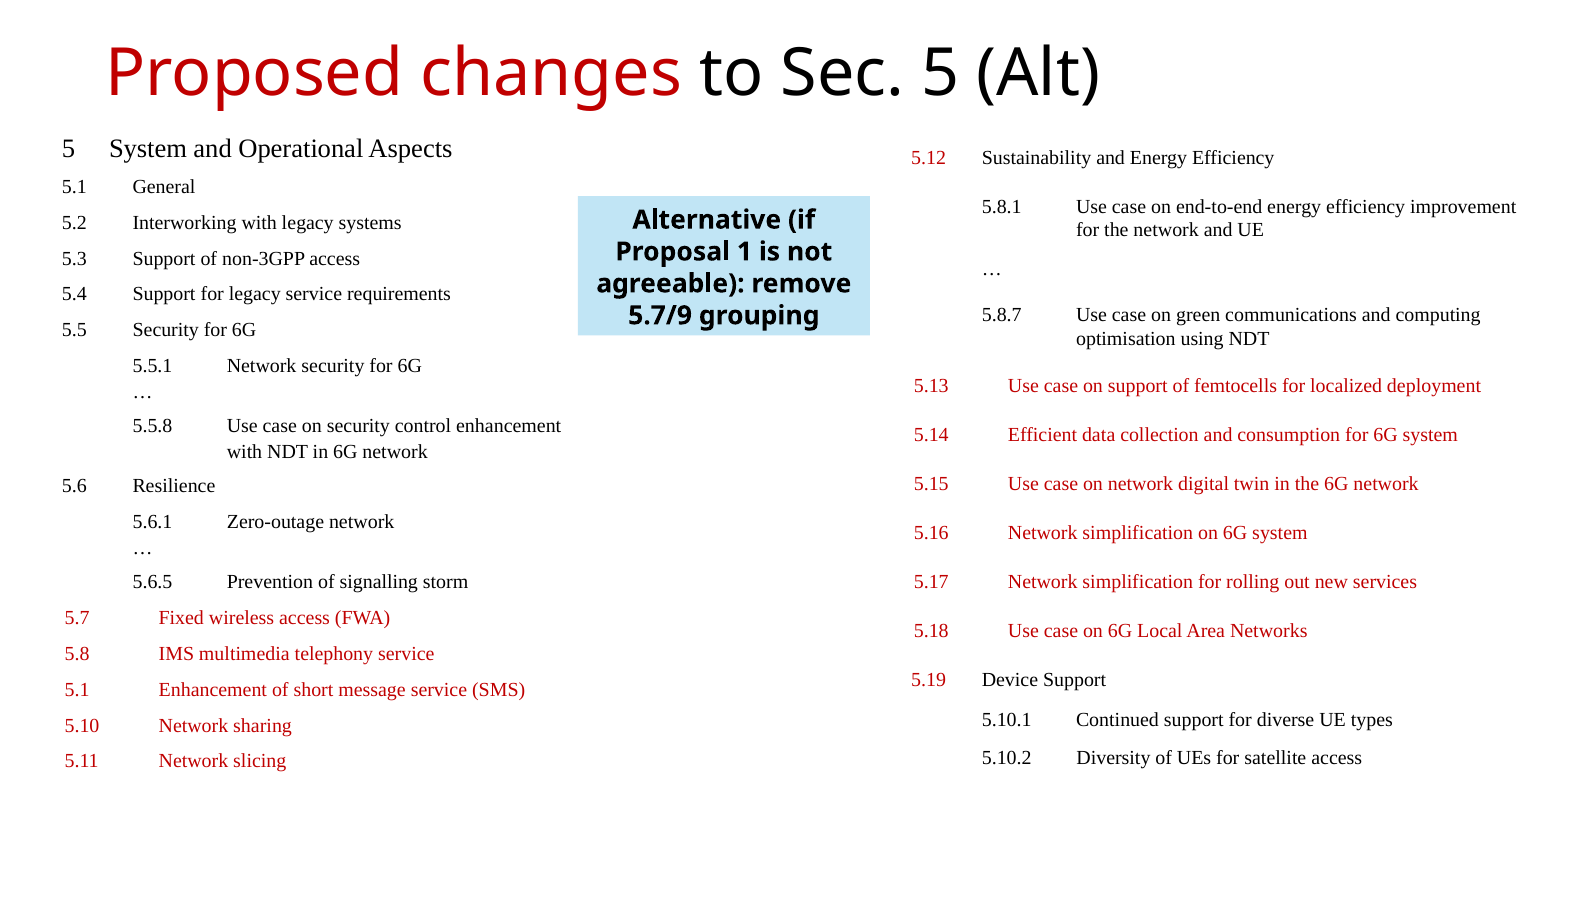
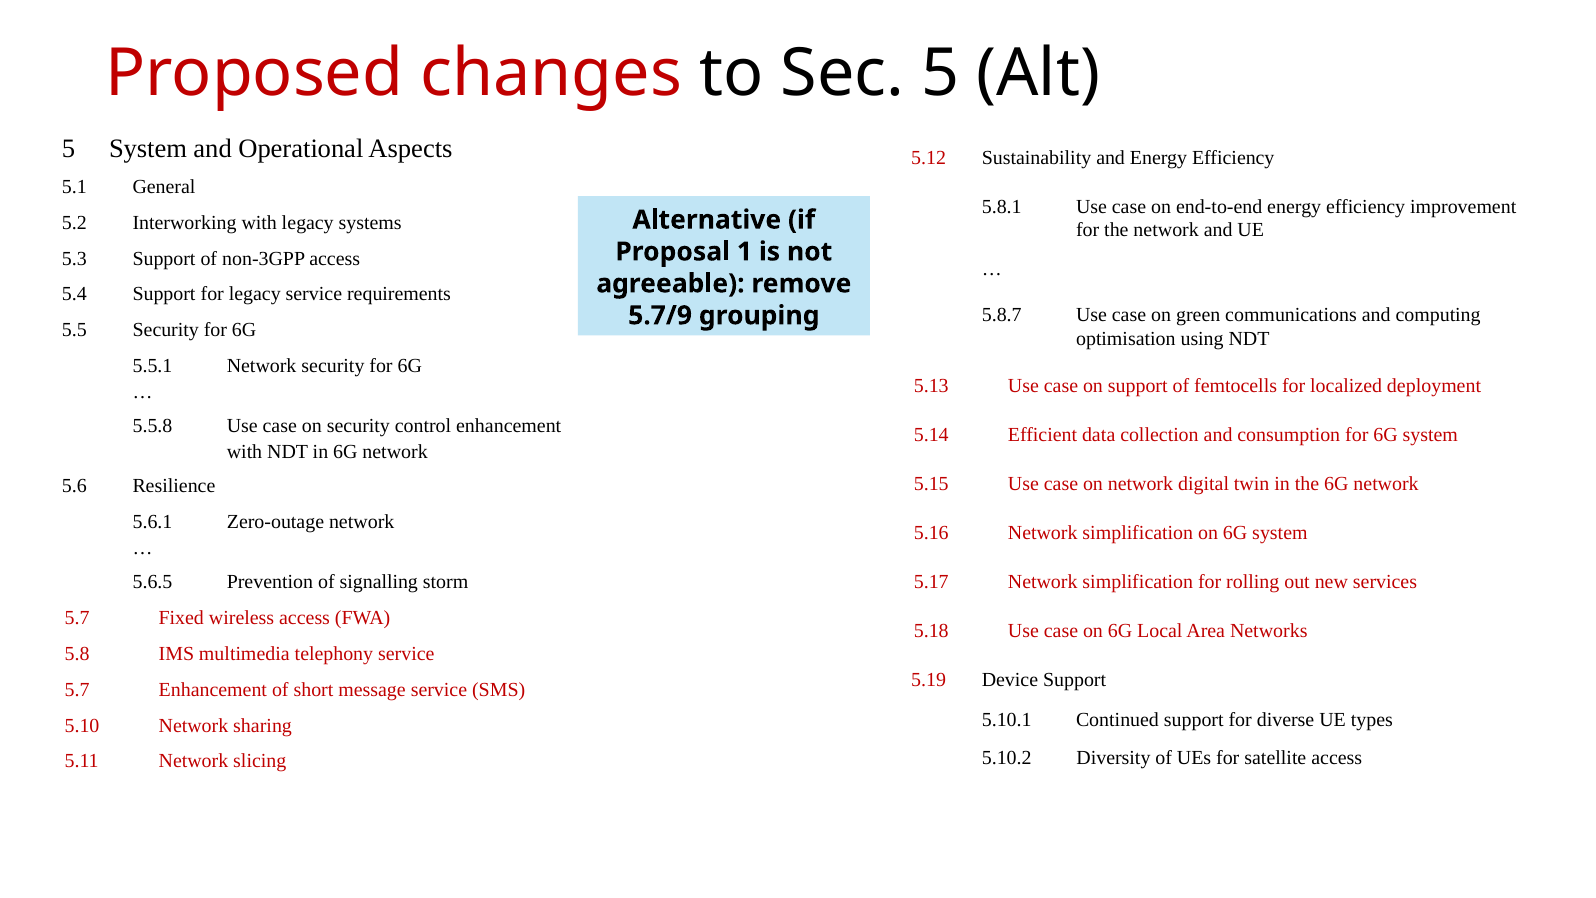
5.1 at (77, 689): 5.1 -> 5.7
